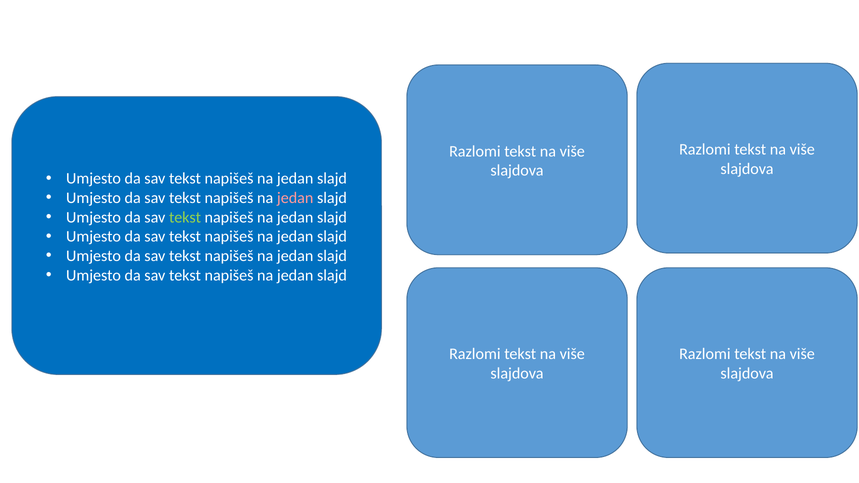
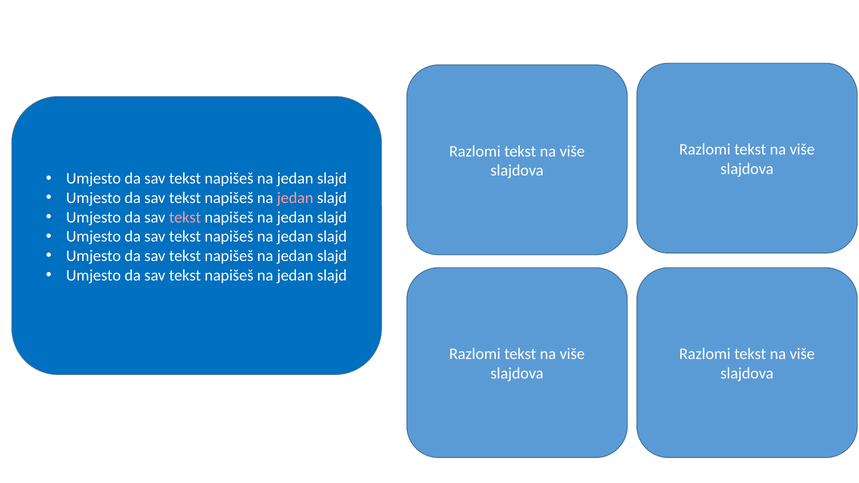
tekst at (185, 217) colour: light green -> pink
